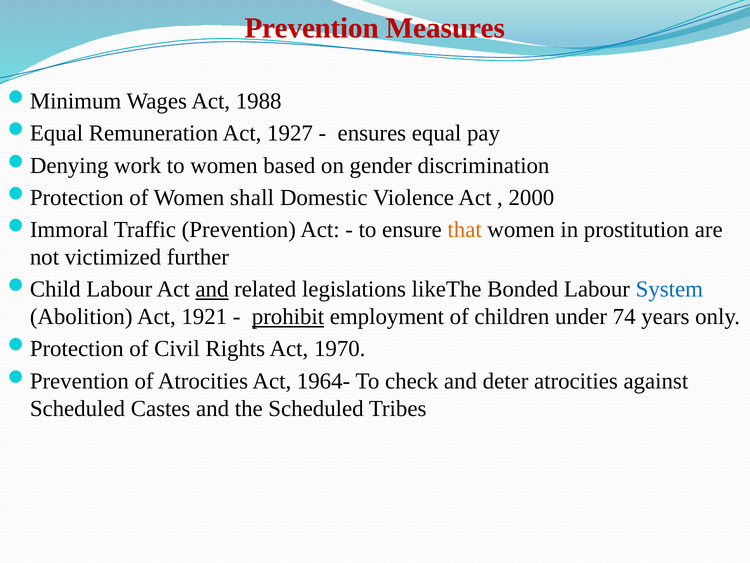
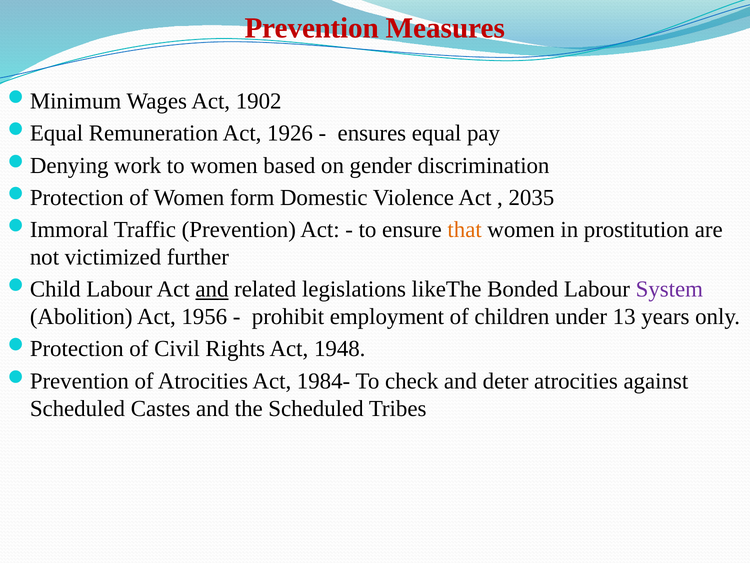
1988: 1988 -> 1902
1927: 1927 -> 1926
shall: shall -> form
2000: 2000 -> 2035
System colour: blue -> purple
1921: 1921 -> 1956
prohibit underline: present -> none
74: 74 -> 13
1970: 1970 -> 1948
1964-: 1964- -> 1984-
